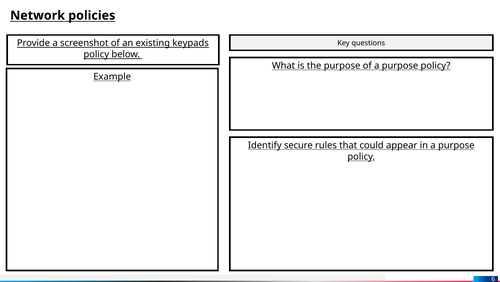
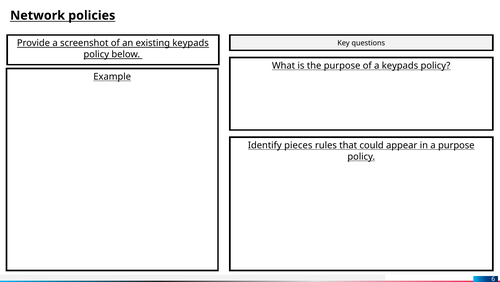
of a purpose: purpose -> keypads
secure: secure -> pieces
